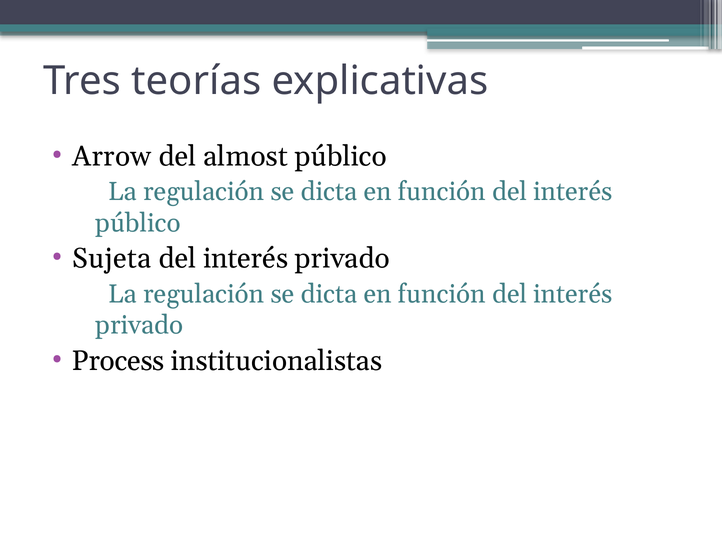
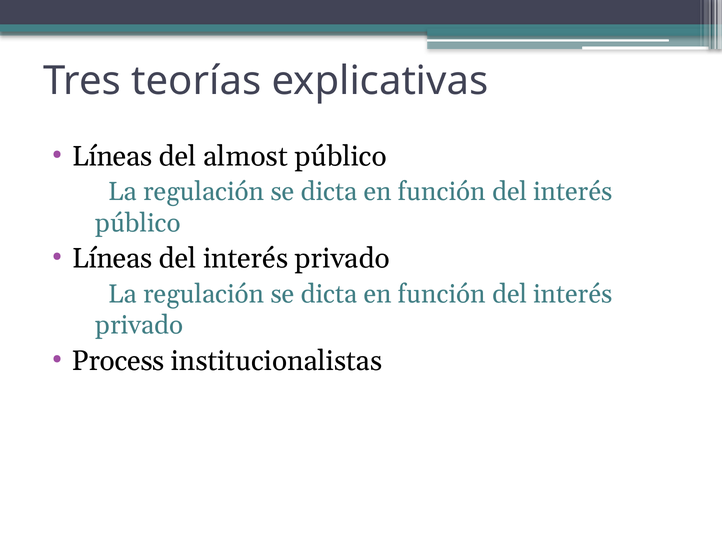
Arrow at (112, 156): Arrow -> Líneas
Sujeta at (112, 258): Sujeta -> Líneas
